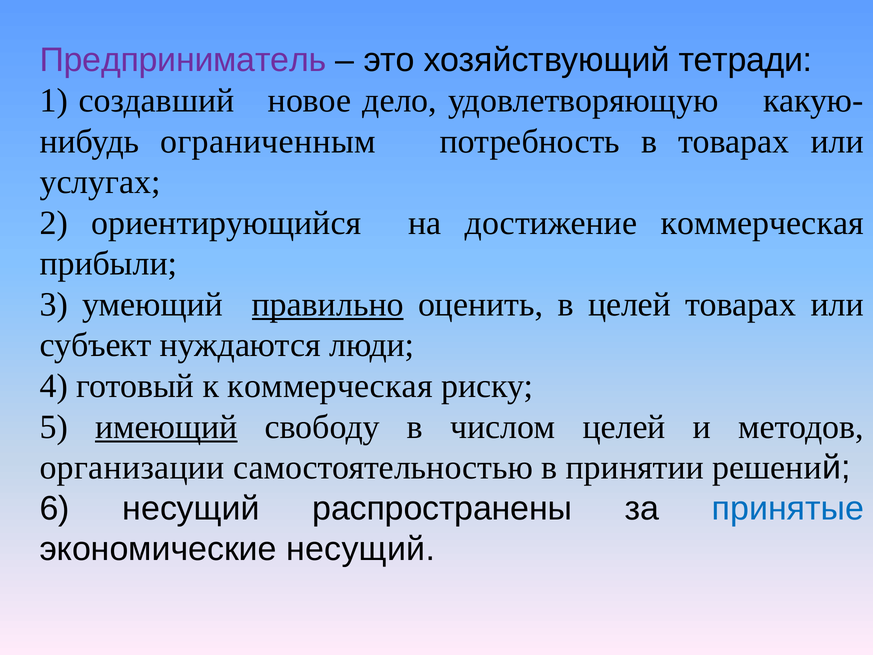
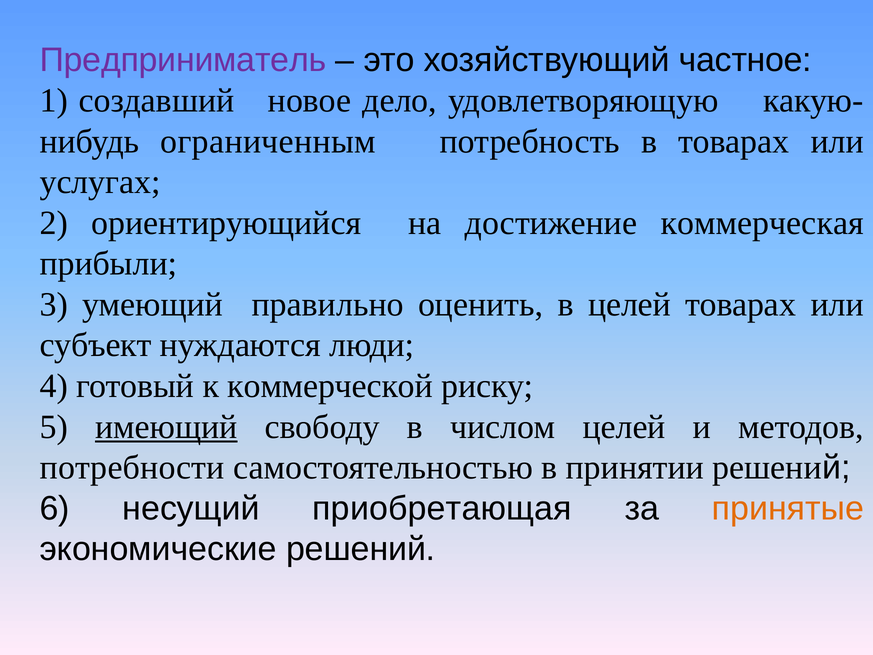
тетради: тетради -> частное
правильно underline: present -> none
к коммерческая: коммерческая -> коммерческой
организации: организации -> потребности
распространены: распространены -> приобретающая
принятые colour: blue -> orange
экономические несущий: несущий -> решений
